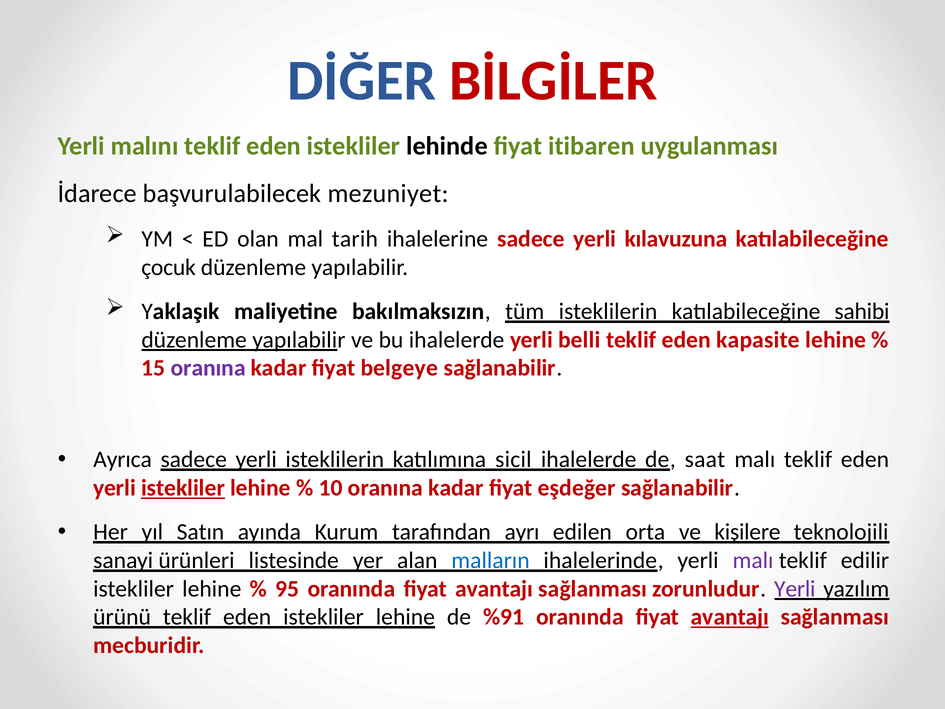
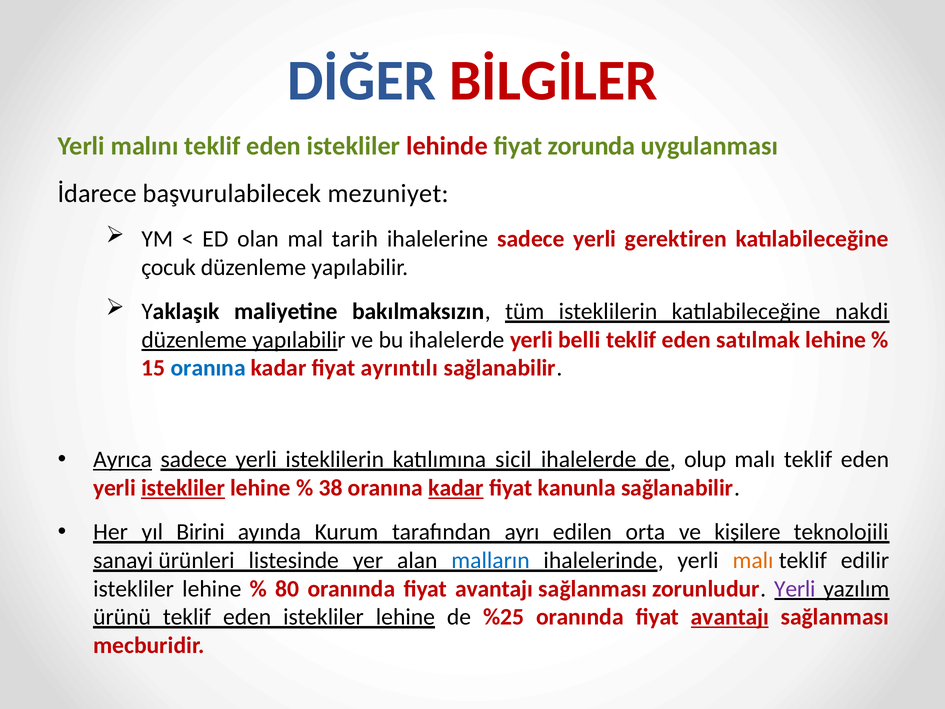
lehinde colour: black -> red
itibaren: itibaren -> zorunda
kılavuzuna: kılavuzuna -> gerektiren
sahibi: sahibi -> nakdi
kapasite: kapasite -> satılmak
oranına at (208, 368) colour: purple -> blue
belgeye: belgeye -> ayrıntılı
Ayrıca underline: none -> present
saat: saat -> olup
10: 10 -> 38
kadar at (456, 488) underline: none -> present
eşdeğer: eşdeğer -> kanunla
Satın: Satın -> Birini
malı at (753, 560) colour: purple -> orange
95: 95 -> 80
%91: %91 -> %25
